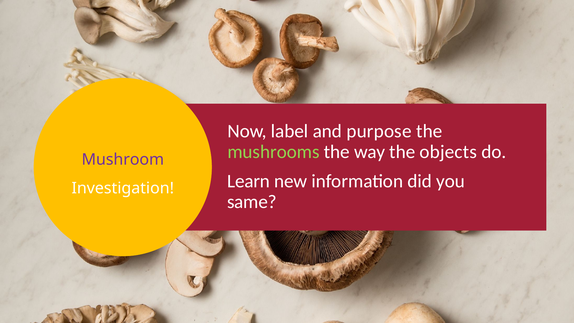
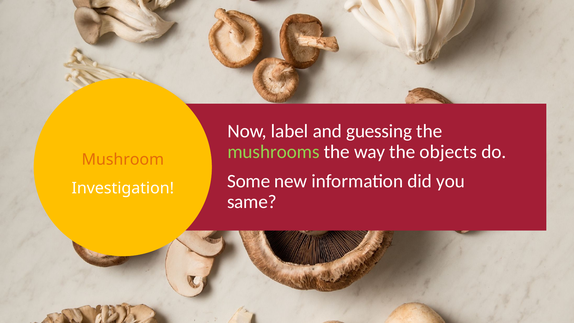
purpose: purpose -> guessing
Mushroom colour: purple -> orange
Learn: Learn -> Some
